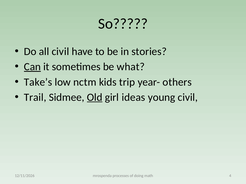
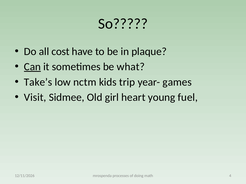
all civil: civil -> cost
stories: stories -> plaque
others: others -> games
Trail: Trail -> Visit
Old underline: present -> none
ideas: ideas -> heart
young civil: civil -> fuel
